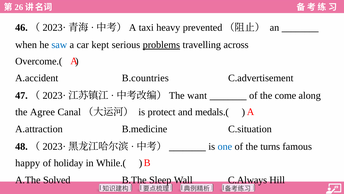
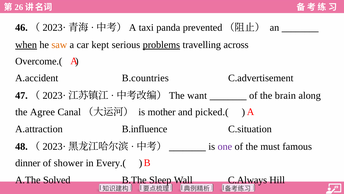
heavy: heavy -> panda
when underline: none -> present
saw colour: blue -> orange
come: come -> brain
protect: protect -> mother
medals.(: medals.( -> picked.(
B.medicine: B.medicine -> B.influence
one colour: blue -> purple
turns: turns -> must
happy: happy -> dinner
holiday: holiday -> shower
While.(: While.( -> Every.(
